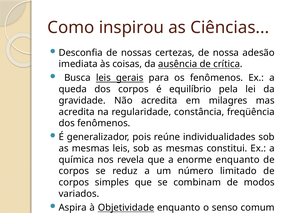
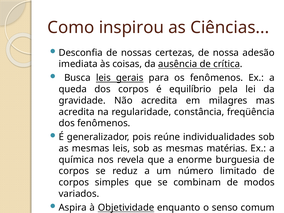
constitui: constitui -> matérias
enorme enquanto: enquanto -> burguesia
